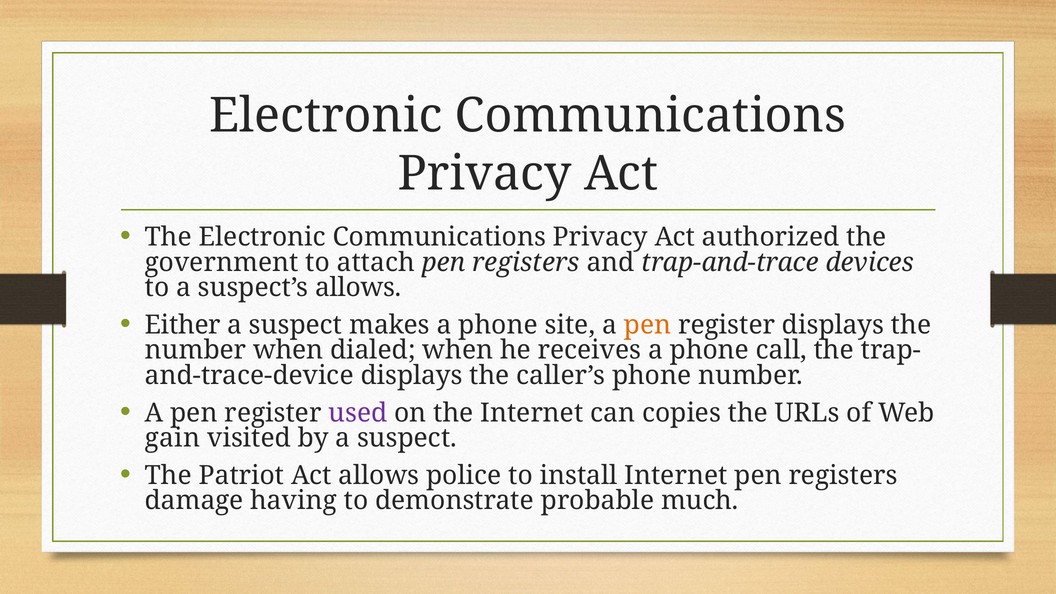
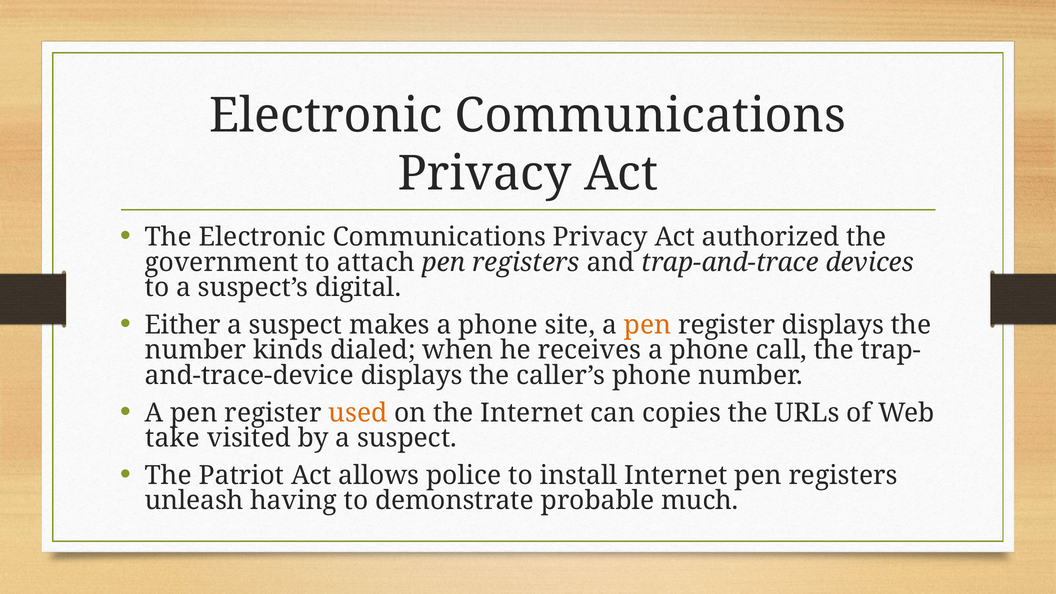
suspect’s allows: allows -> digital
number when: when -> kinds
used colour: purple -> orange
gain: gain -> take
damage: damage -> unleash
